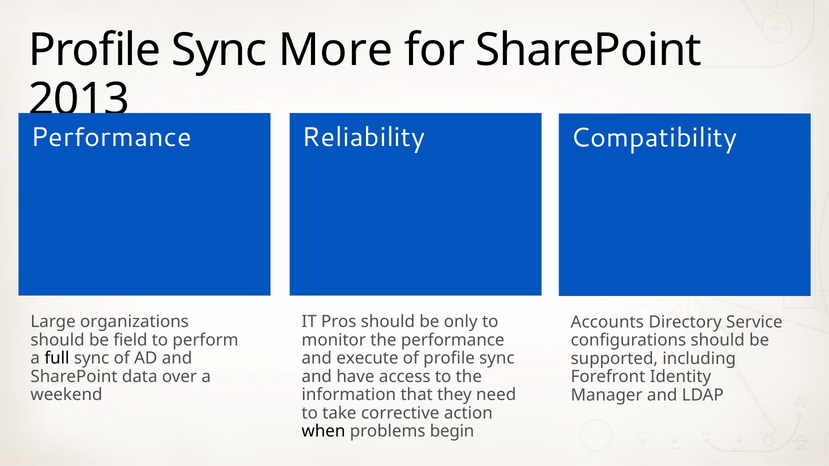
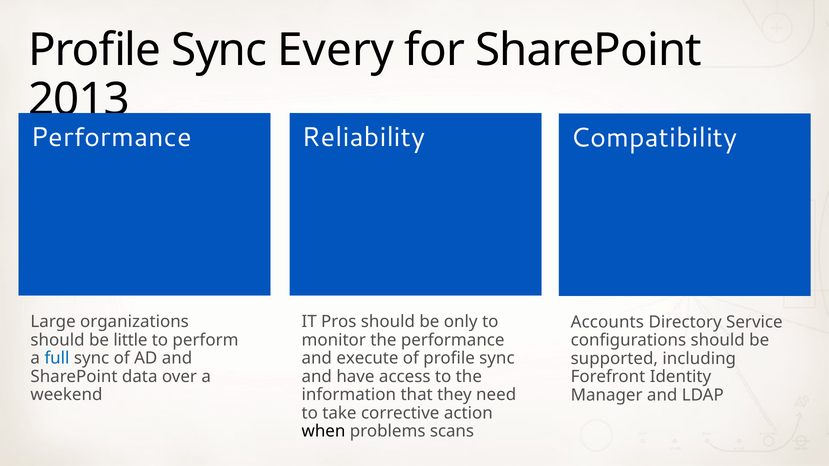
More: More -> Every
field: field -> little
full colour: black -> blue
begin: begin -> scans
